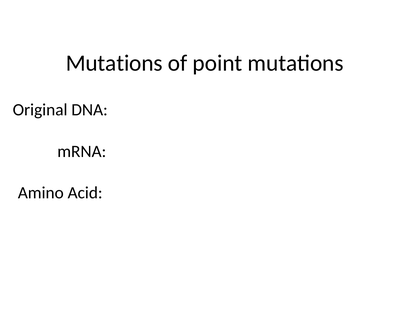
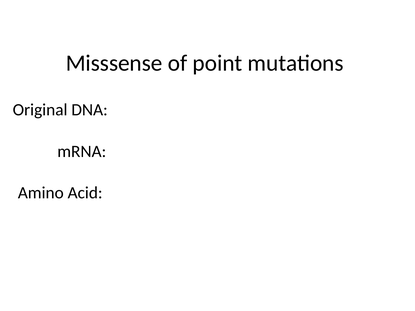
Mutations at (114, 63): Mutations -> Misssense
